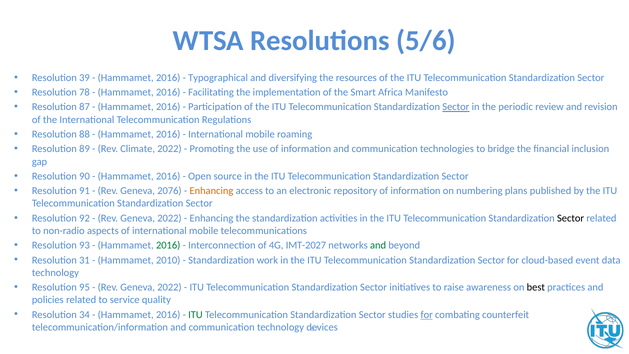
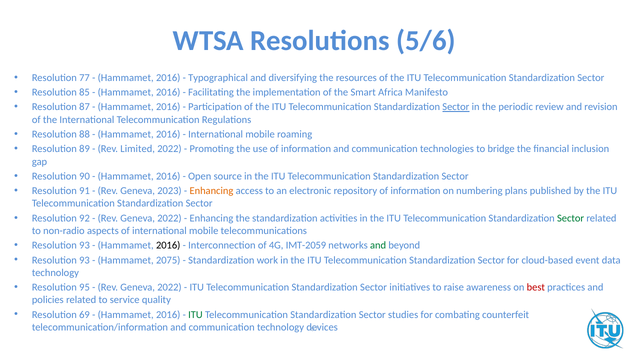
39: 39 -> 77
78: 78 -> 85
Climate: Climate -> Limited
2076: 2076 -> 2023
Sector at (571, 218) colour: black -> green
2016 at (168, 245) colour: green -> black
IMT-2027: IMT-2027 -> IMT-2059
31 at (84, 260): 31 -> 93
2010: 2010 -> 2075
best colour: black -> red
34: 34 -> 69
for at (427, 314) underline: present -> none
